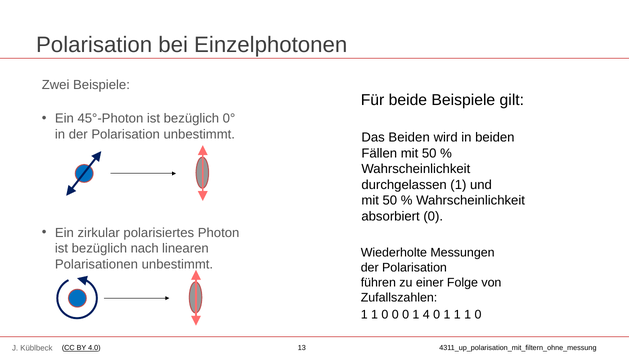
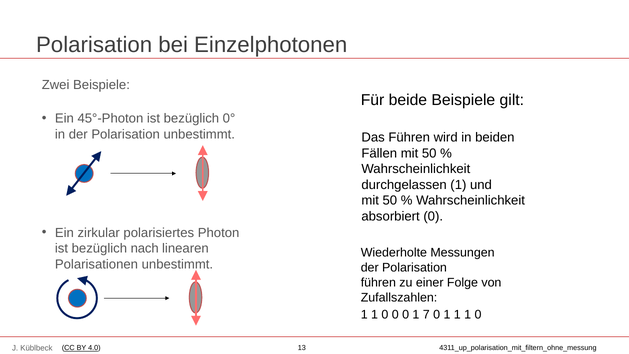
Das Beiden: Beiden -> Führen
4: 4 -> 7
